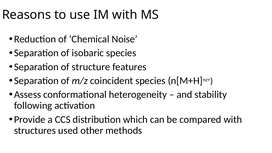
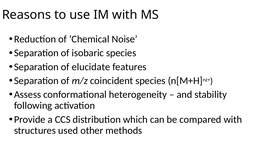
structure: structure -> elucidate
